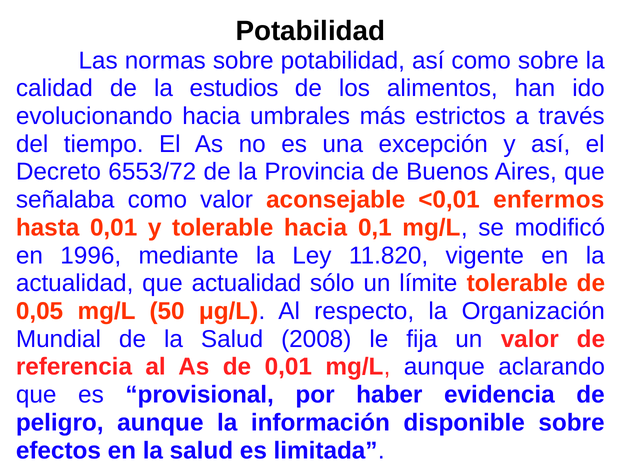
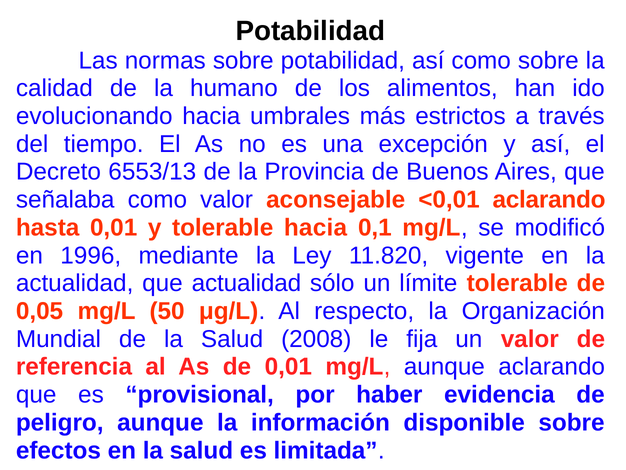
estudios: estudios -> humano
6553/72: 6553/72 -> 6553/13
<0,01 enfermos: enfermos -> aclarando
